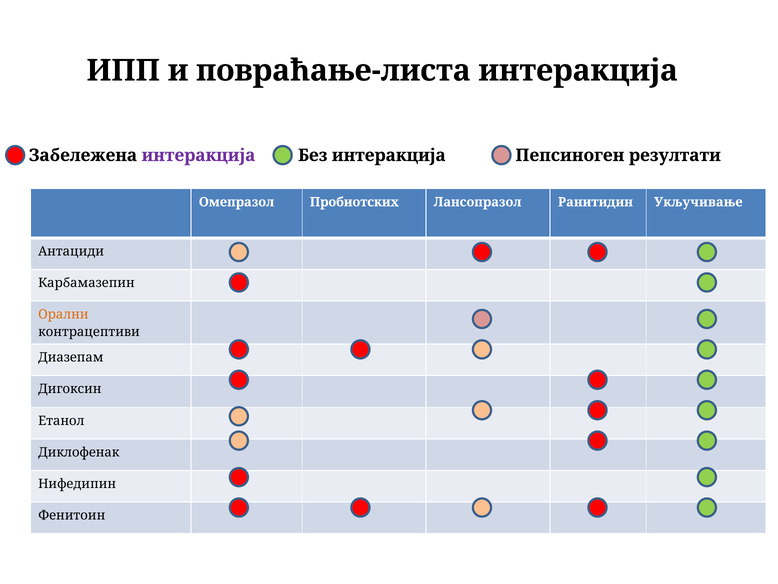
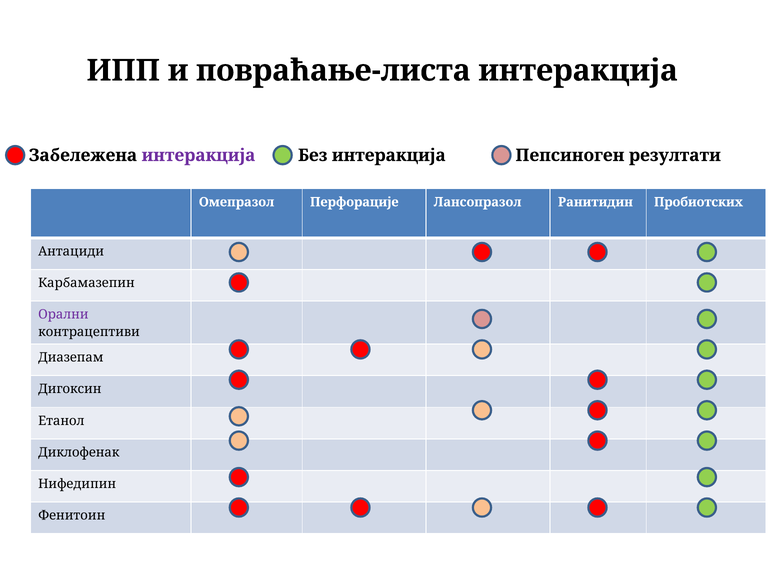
Пробиотских: Пробиотских -> Перфорације
Укључивање: Укључивање -> Пробиотских
Орални colour: orange -> purple
